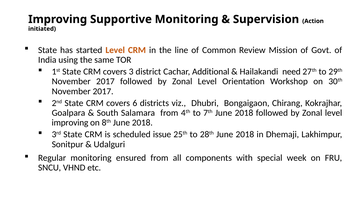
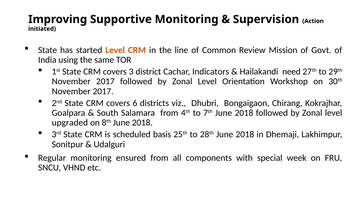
Additional: Additional -> Indicators
improving at (70, 123): improving -> upgraded
issue: issue -> basis
